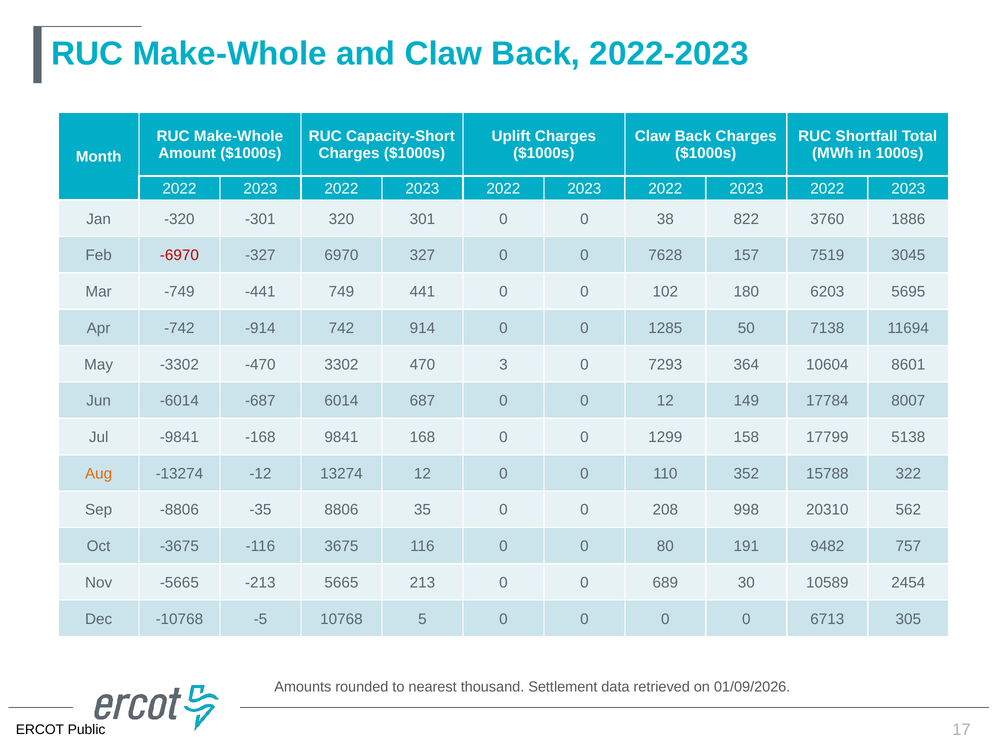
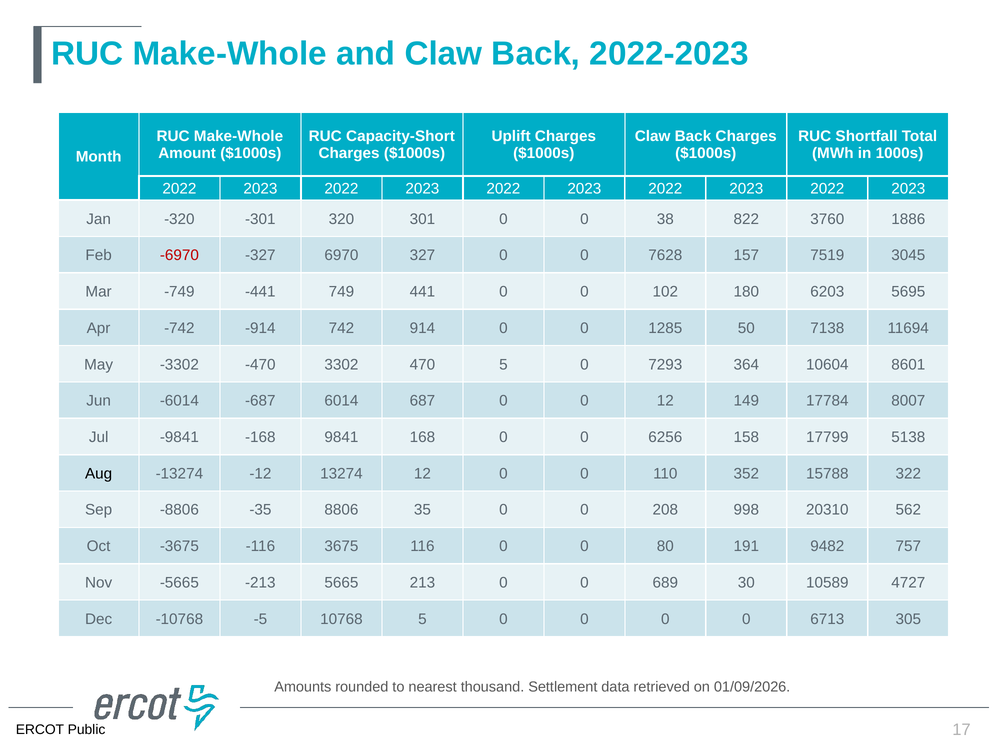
470 3: 3 -> 5
1299: 1299 -> 6256
Aug colour: orange -> black
2454: 2454 -> 4727
